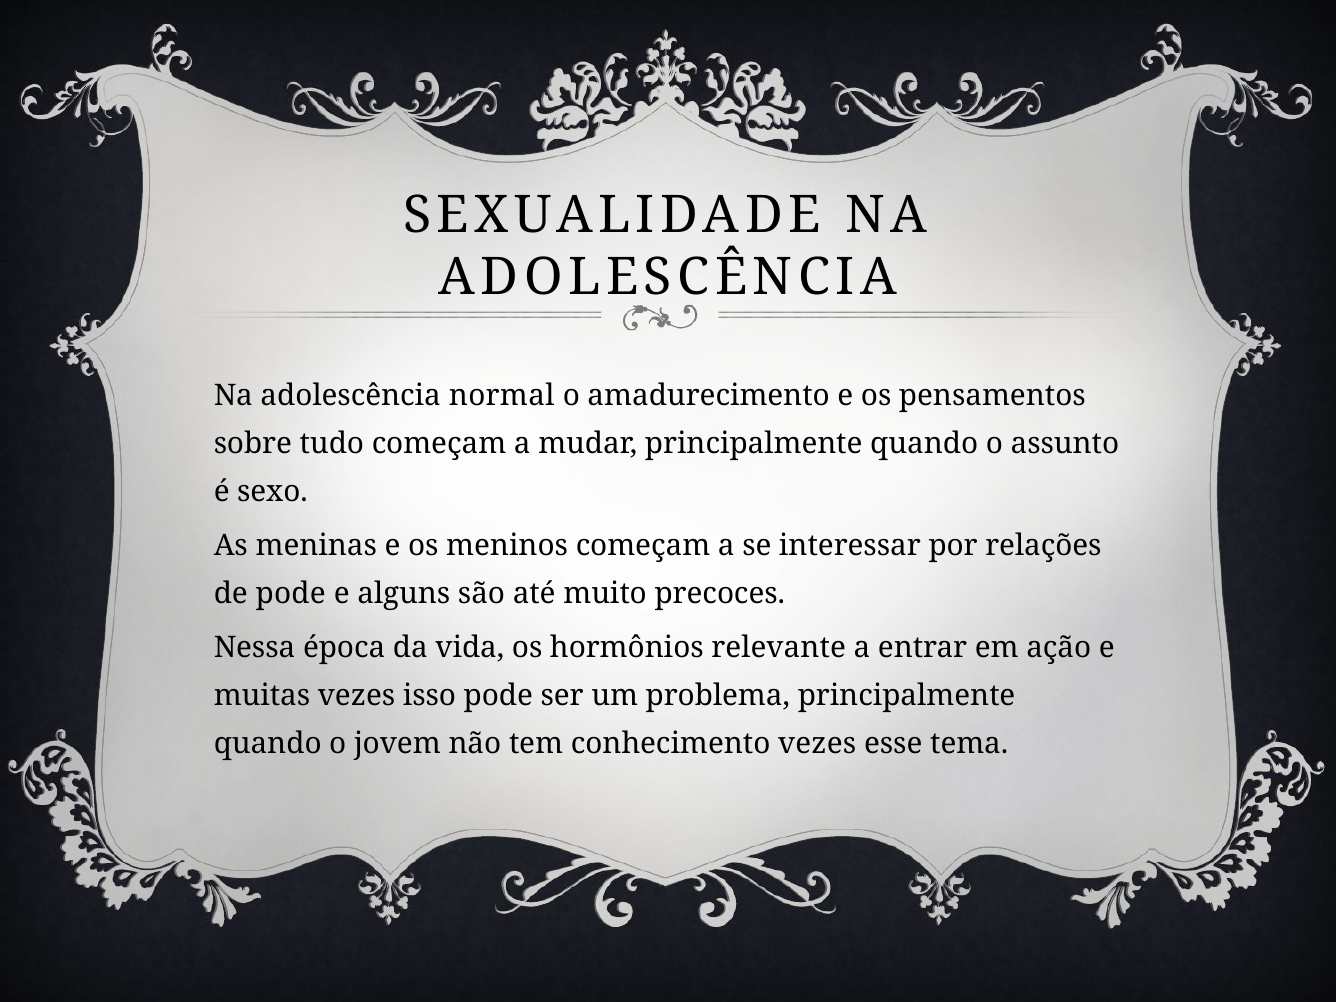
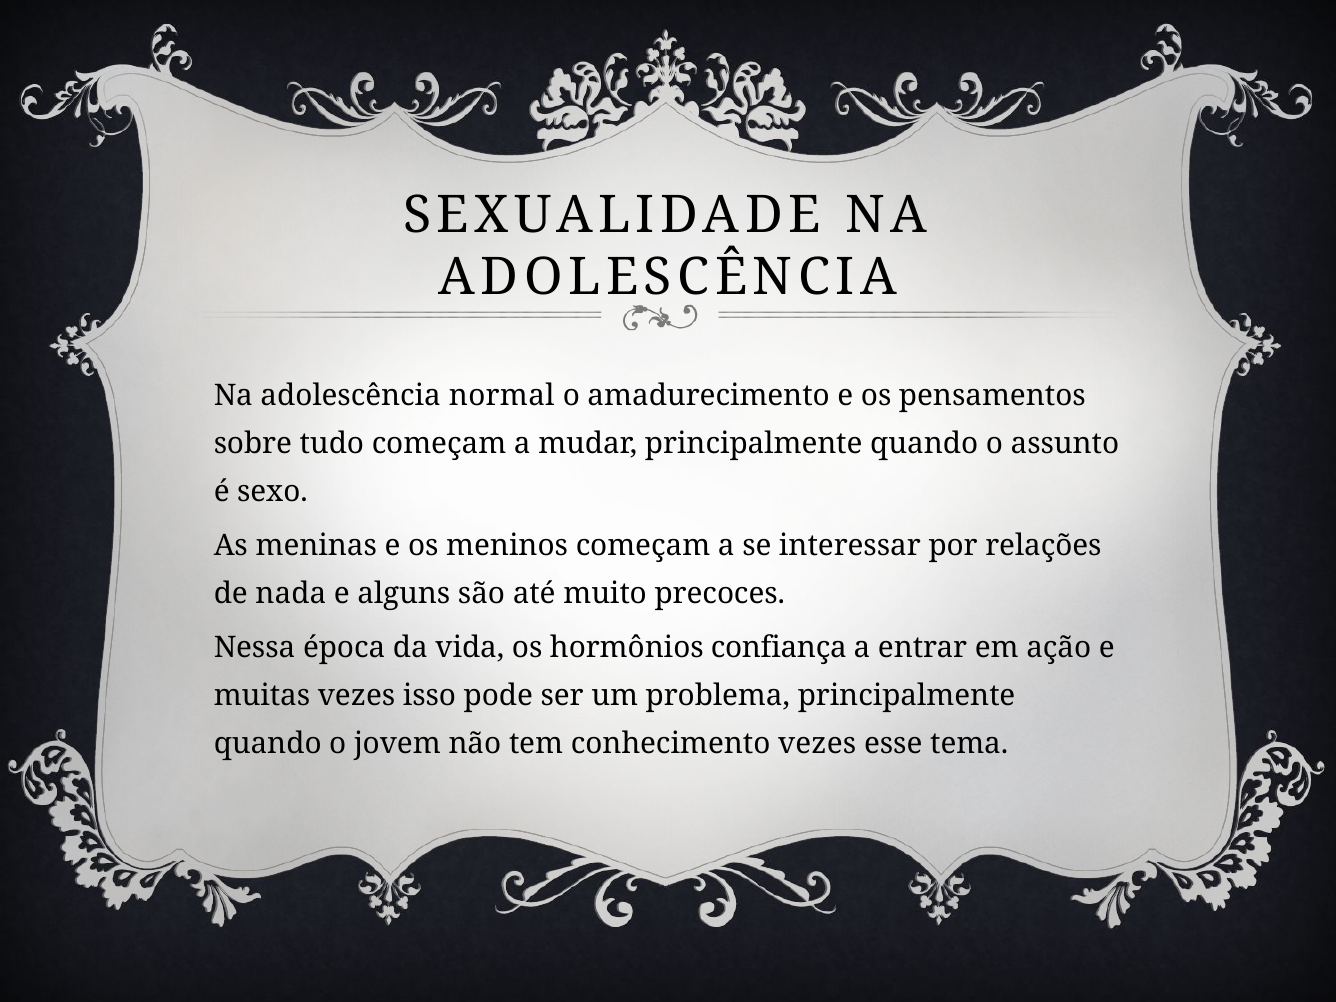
de pode: pode -> nada
relevante: relevante -> confiança
